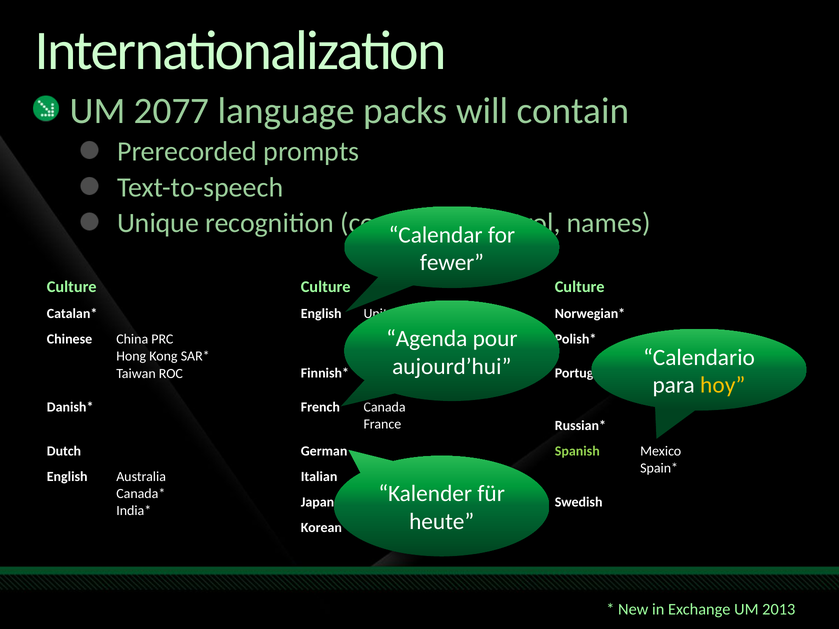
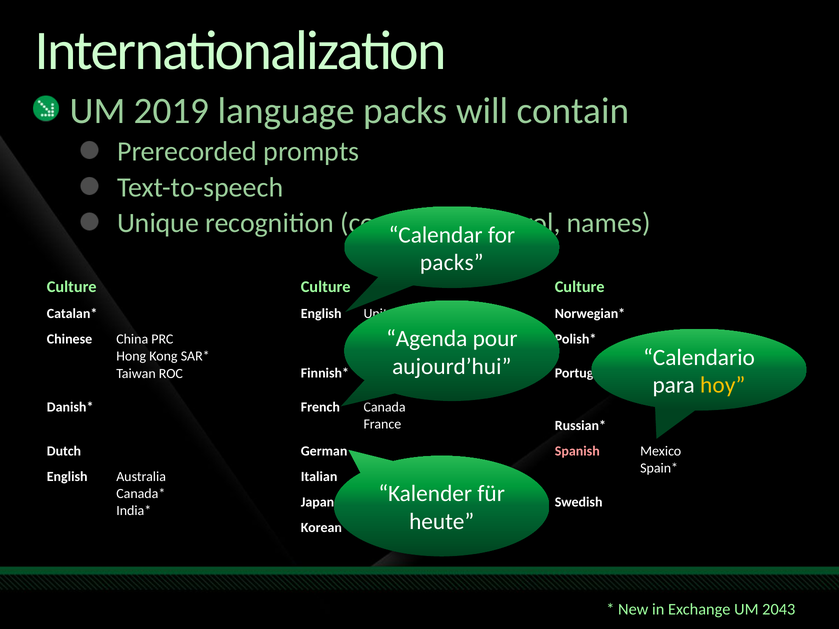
2077: 2077 -> 2019
fewer at (452, 263): fewer -> packs
Spanish colour: light green -> pink
2013: 2013 -> 2043
